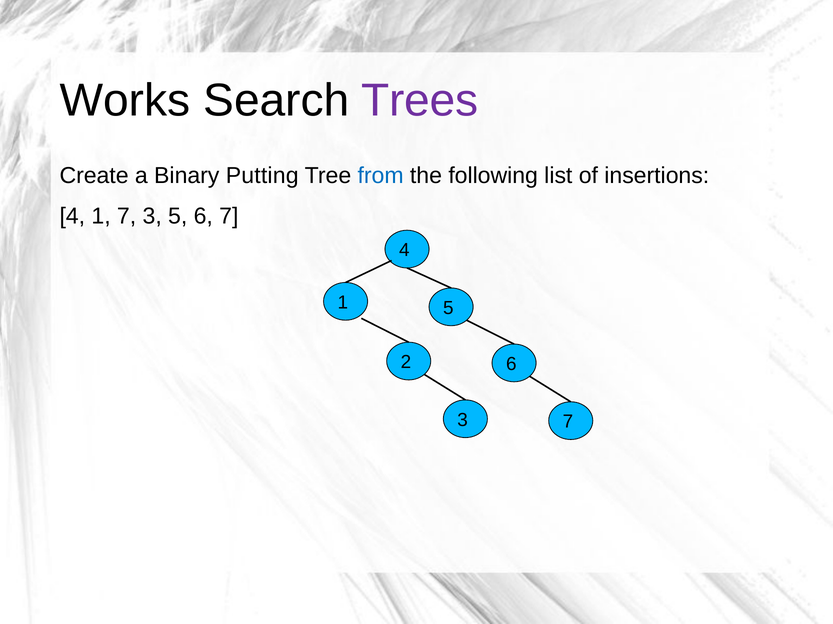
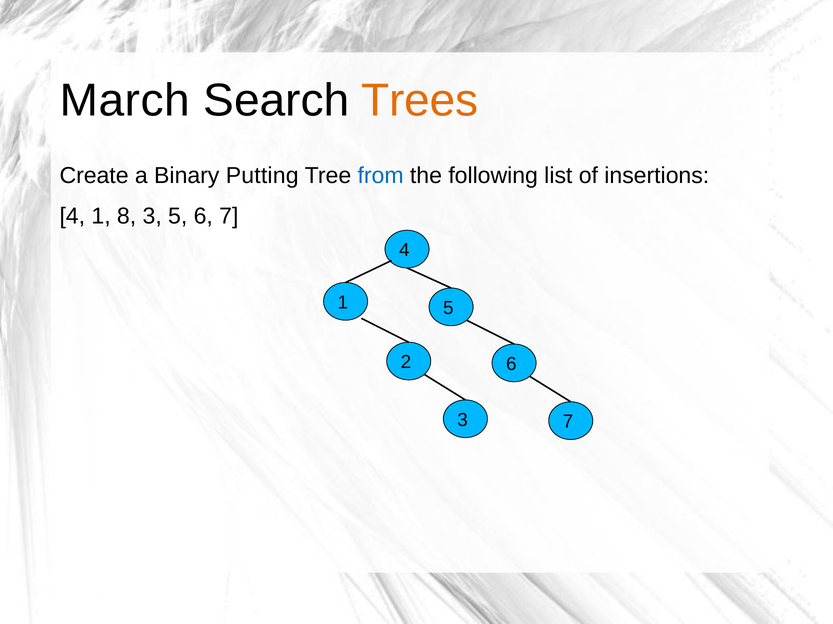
Works: Works -> March
Trees colour: purple -> orange
1 7: 7 -> 8
